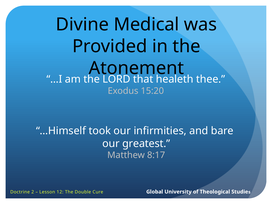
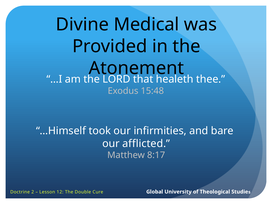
15:20: 15:20 -> 15:48
greatest: greatest -> afflicted
